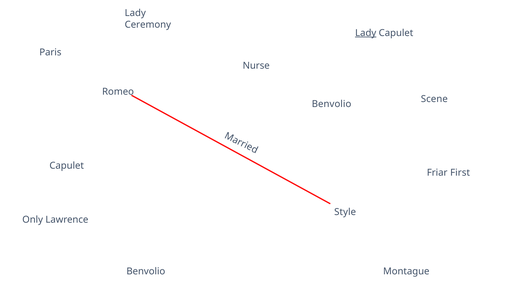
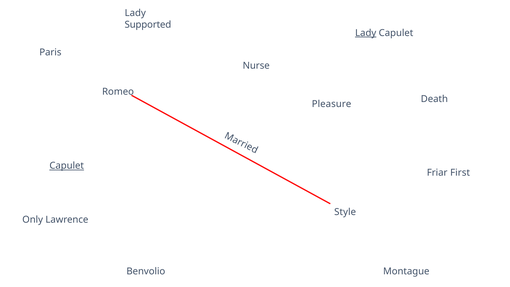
Ceremony: Ceremony -> Supported
Scene: Scene -> Death
Benvolio at (332, 104): Benvolio -> Pleasure
Capulet at (67, 166) underline: none -> present
